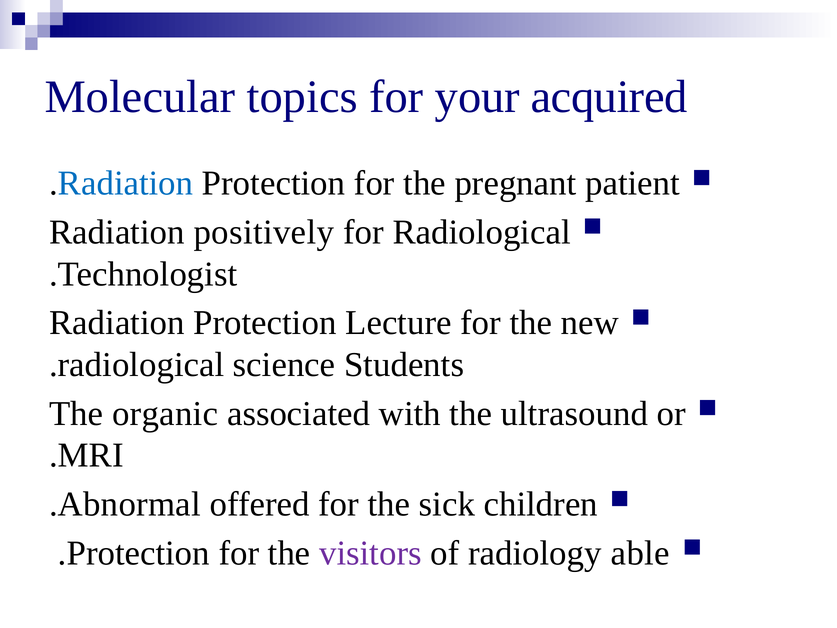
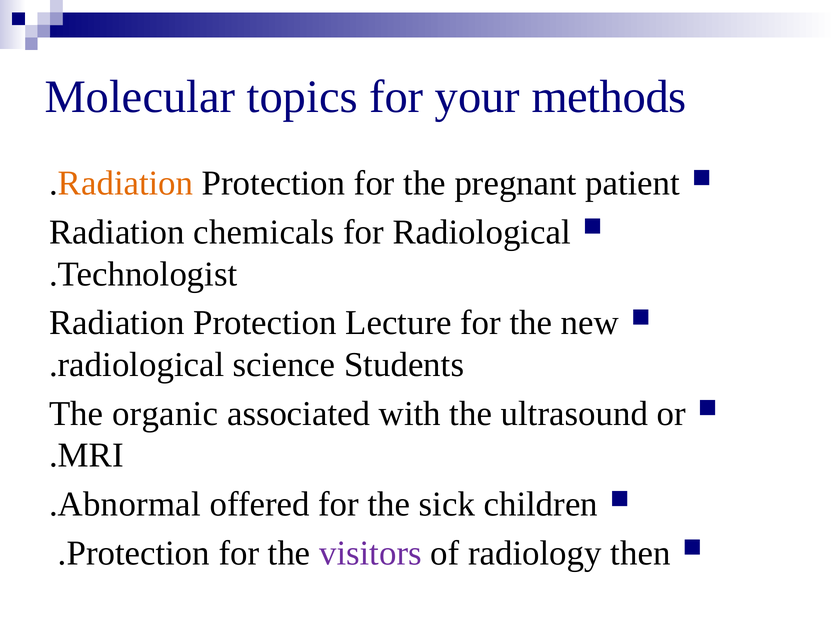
acquired: acquired -> methods
Radiation at (126, 183) colour: blue -> orange
positively: positively -> chemicals
able: able -> then
